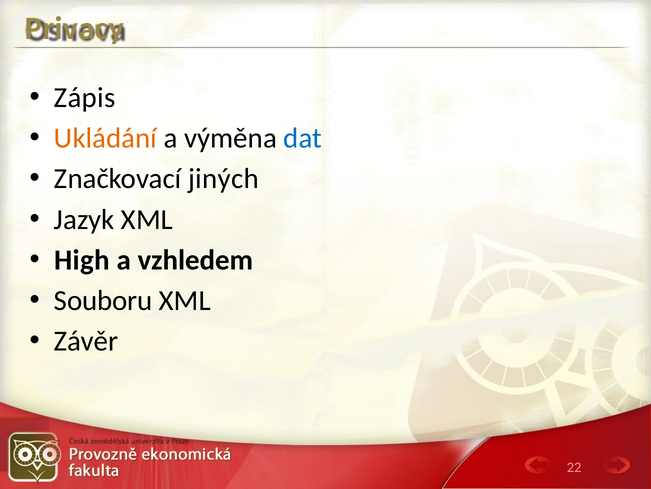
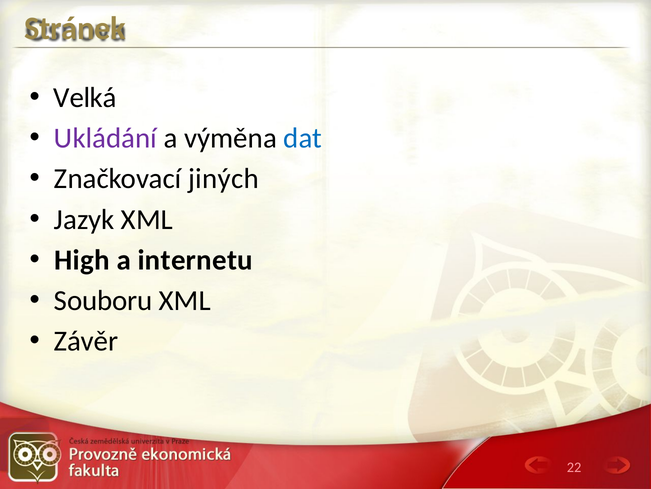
Privacy: Privacy -> Stránek
Zápis: Zápis -> Velká
Ukládání colour: orange -> purple
vzhledem: vzhledem -> internetu
